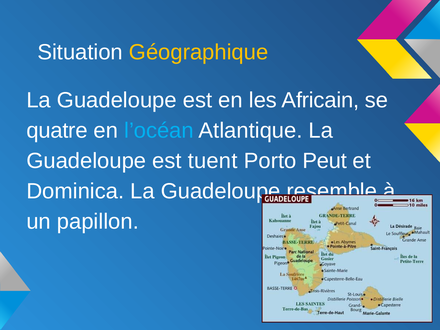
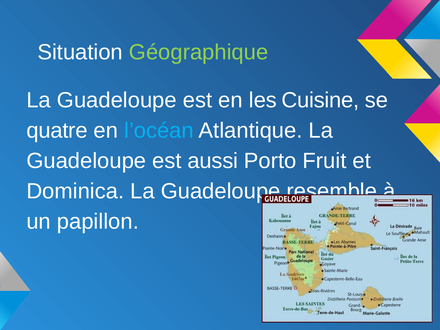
Géographique colour: yellow -> light green
Africain: Africain -> Cuisine
tuent: tuent -> aussi
Peut: Peut -> Fruit
